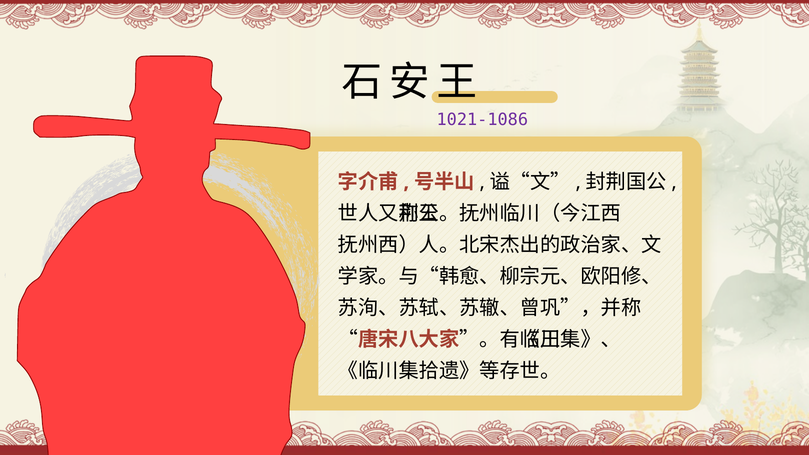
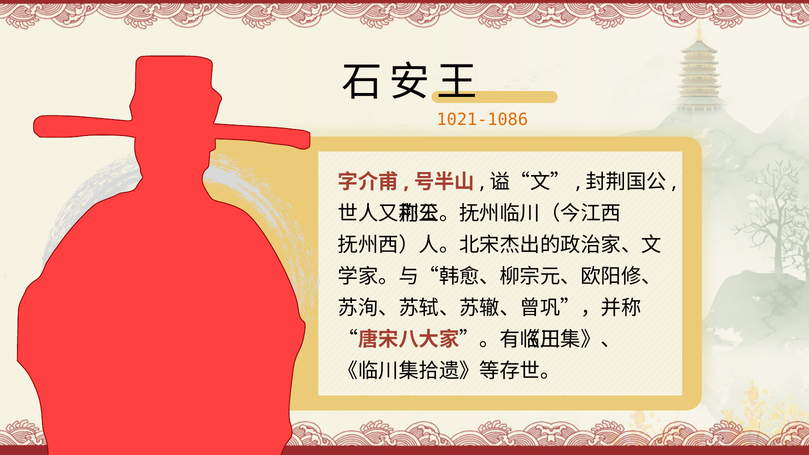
1021-1086 colour: purple -> orange
